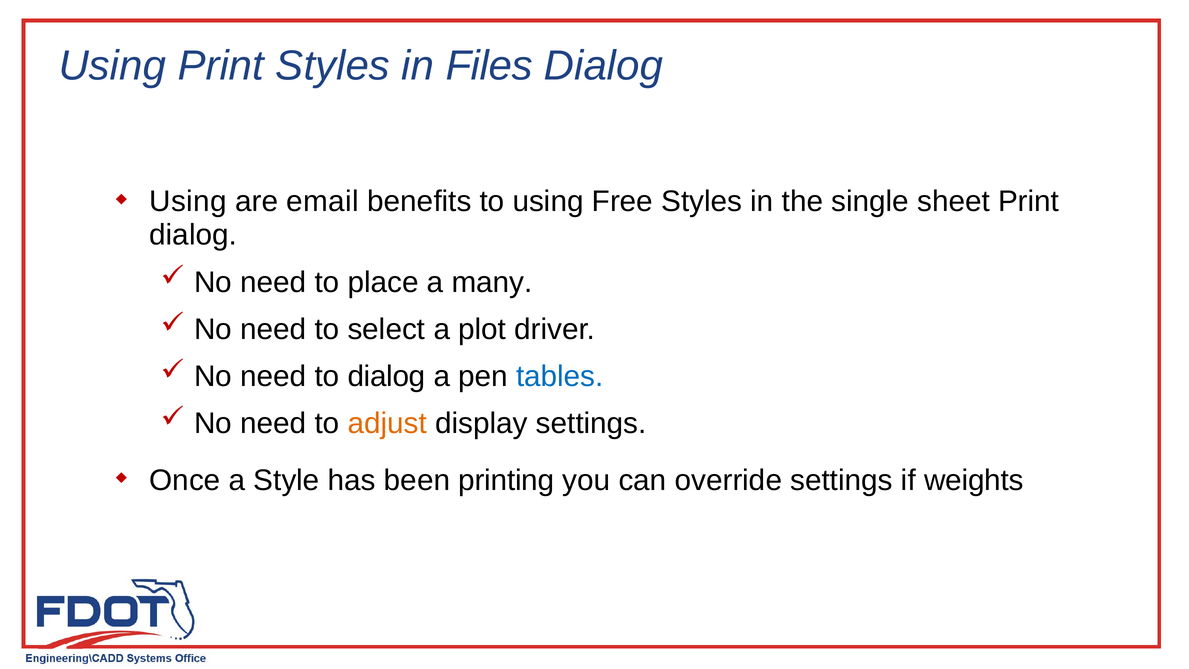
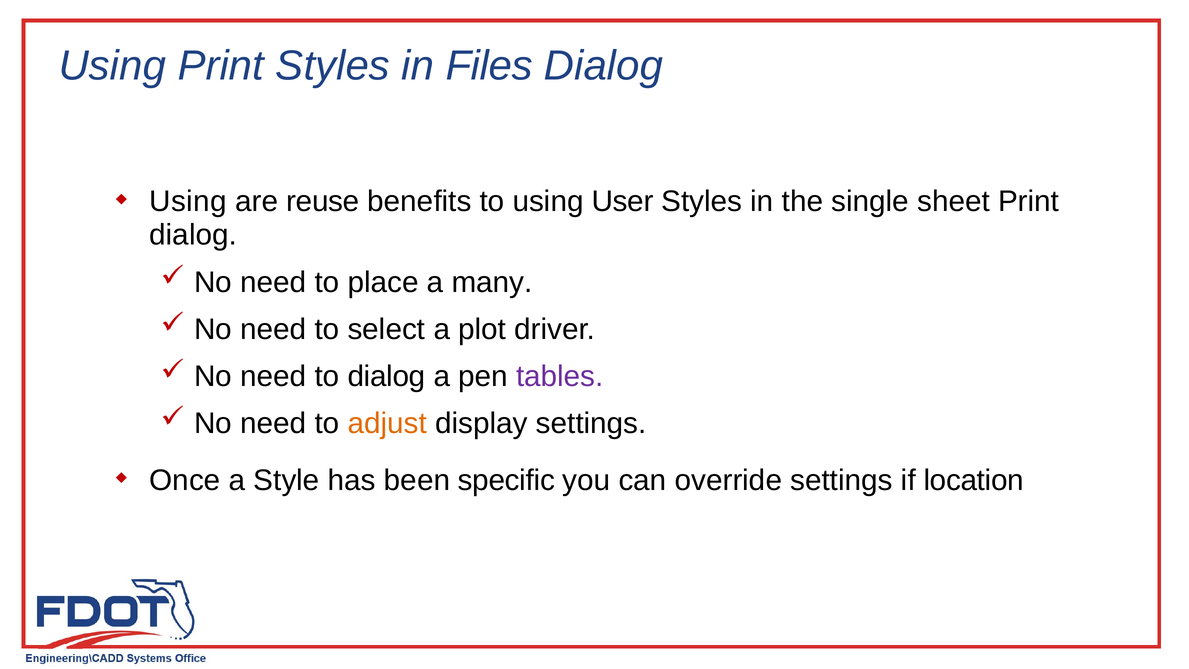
email: email -> reuse
Free: Free -> User
tables colour: blue -> purple
printing: printing -> specific
weights: weights -> location
